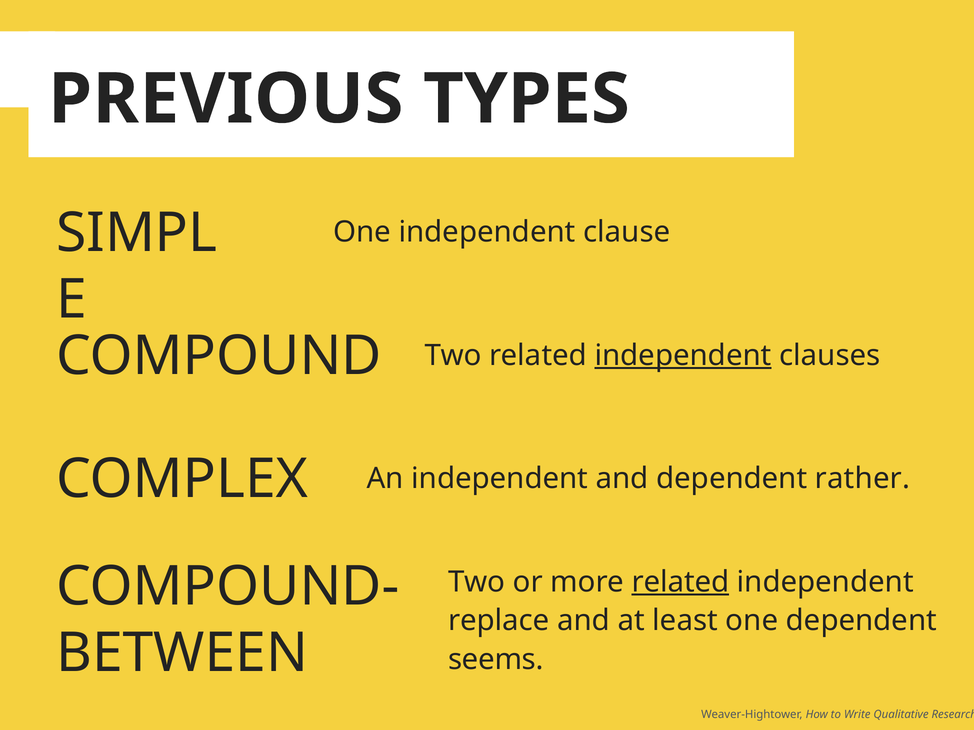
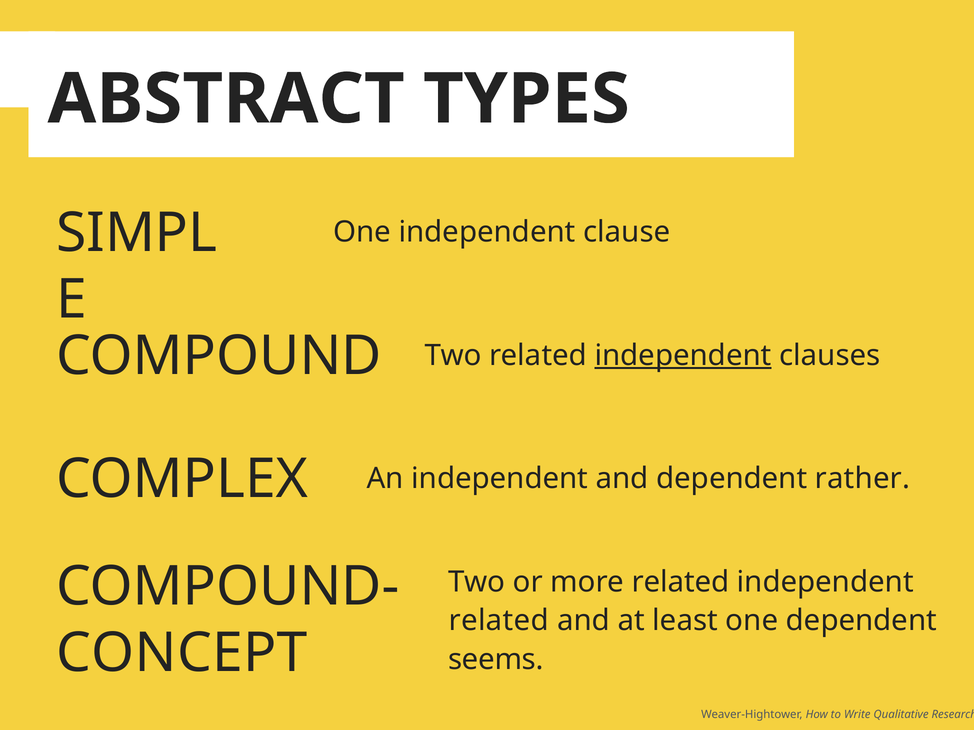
PREVIOUS: PREVIOUS -> ABSTRACT
related at (680, 582) underline: present -> none
replace at (499, 621): replace -> related
BETWEEN: BETWEEN -> CONCEPT
